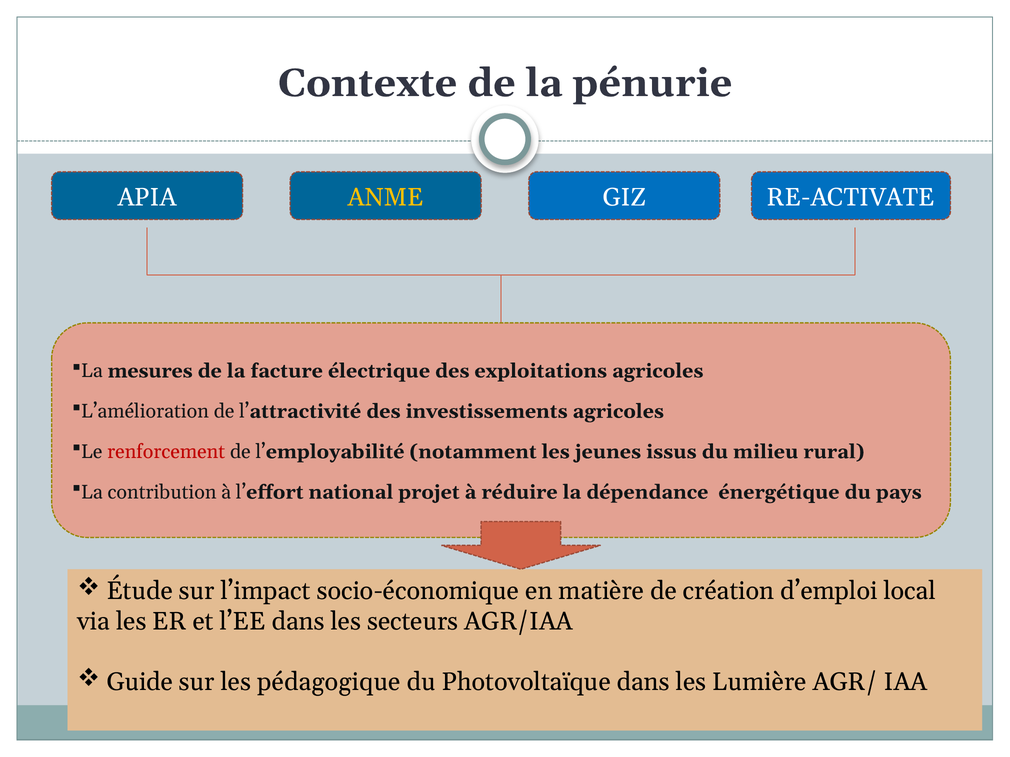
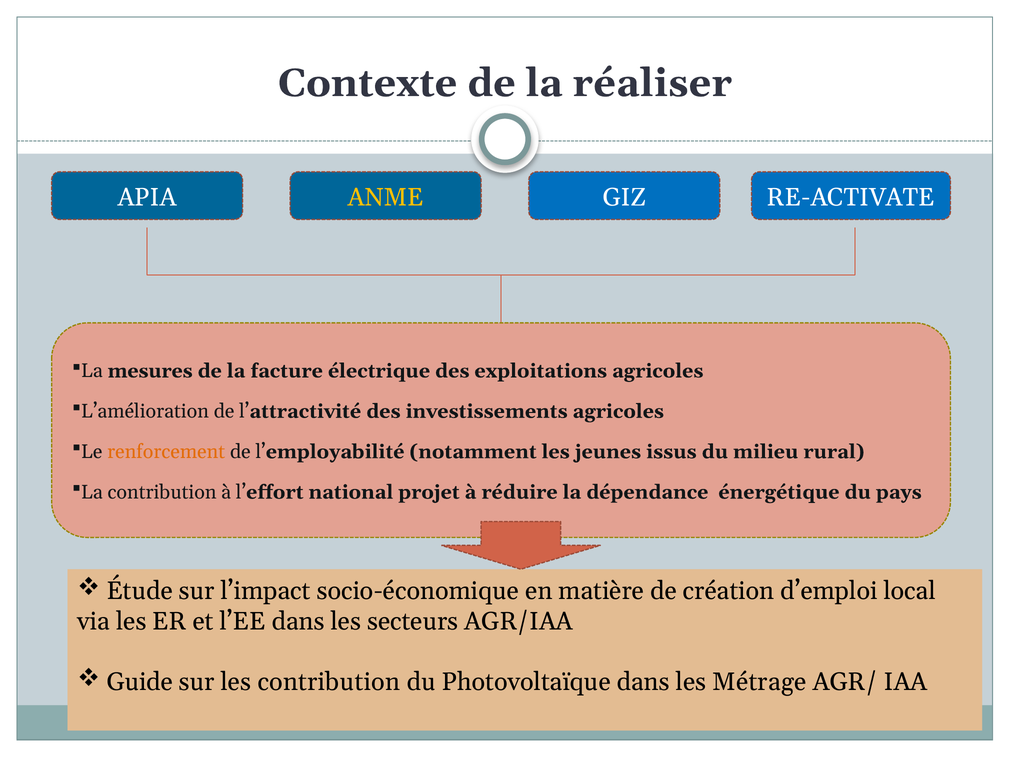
pénurie: pénurie -> réaliser
renforcement colour: red -> orange
les pédagogique: pédagogique -> contribution
Lumière: Lumière -> Métrage
